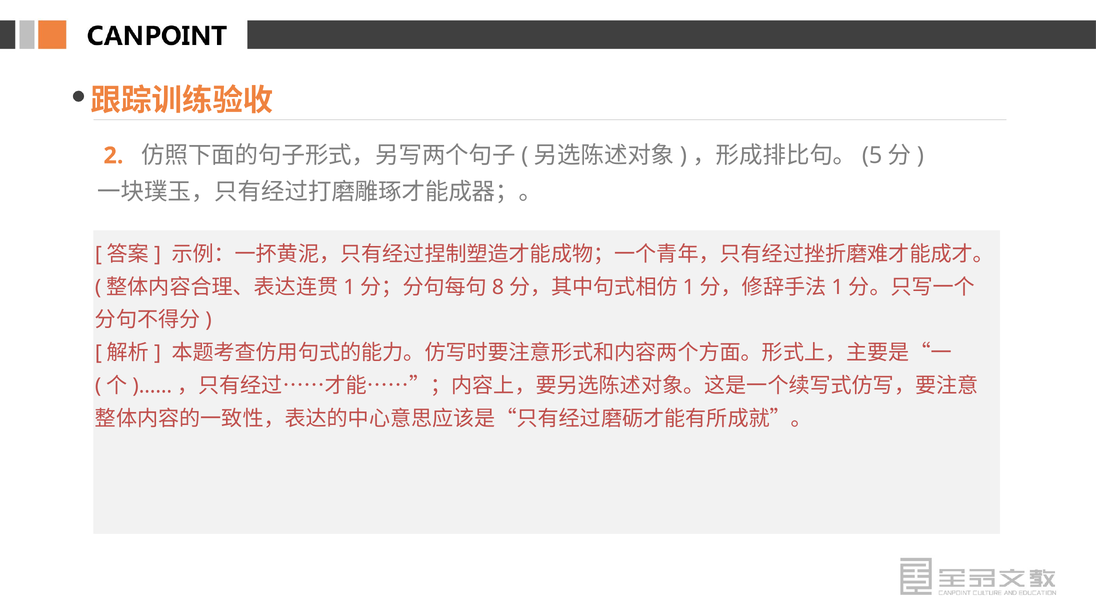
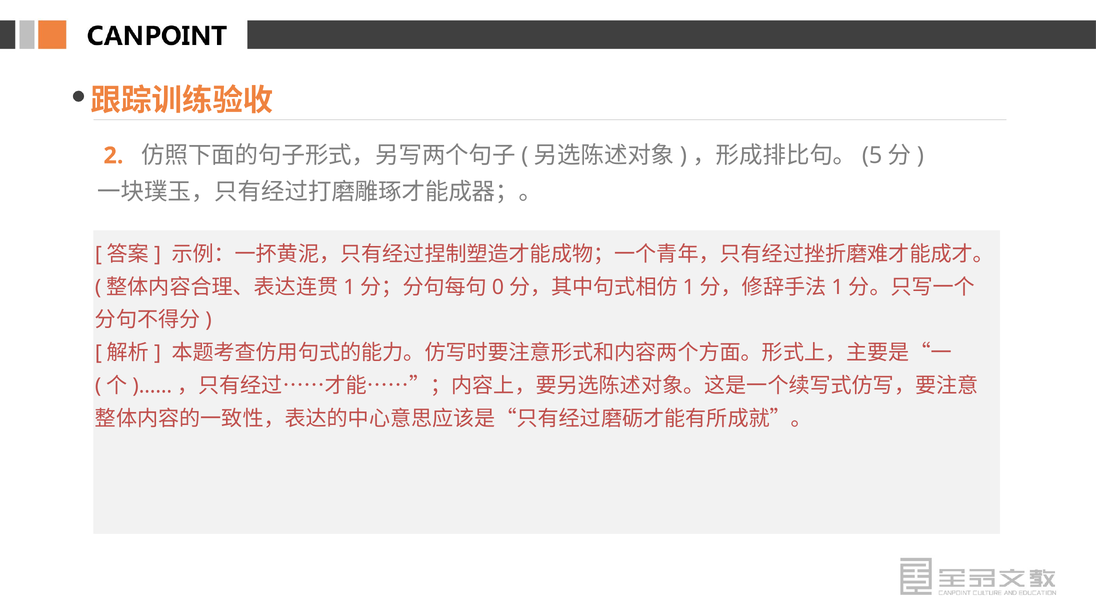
8: 8 -> 0
